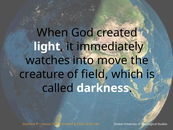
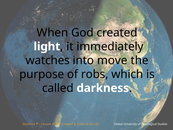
creature: creature -> purpose
field: field -> robs
